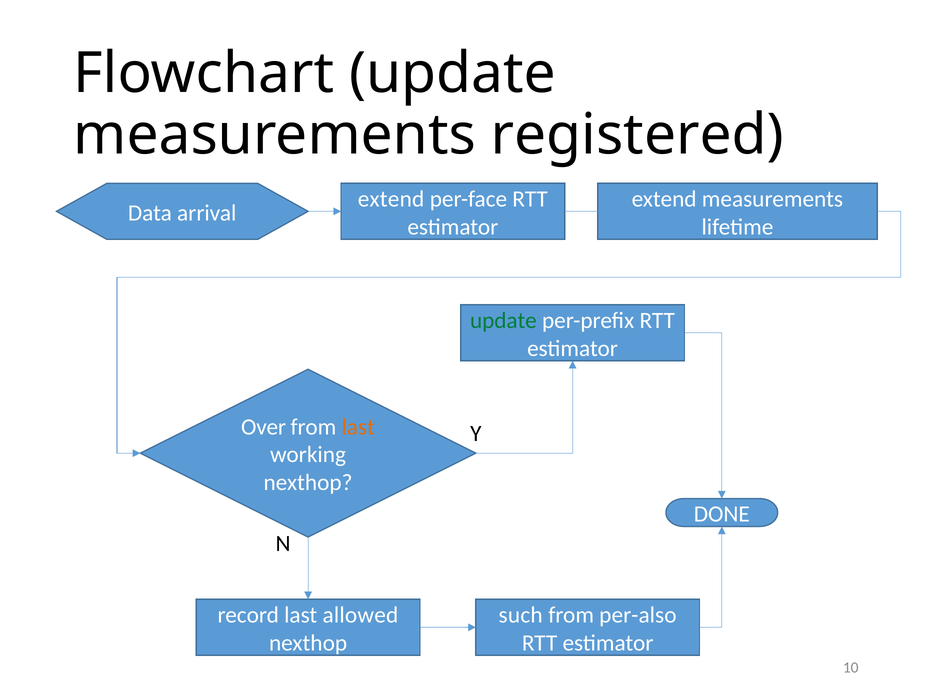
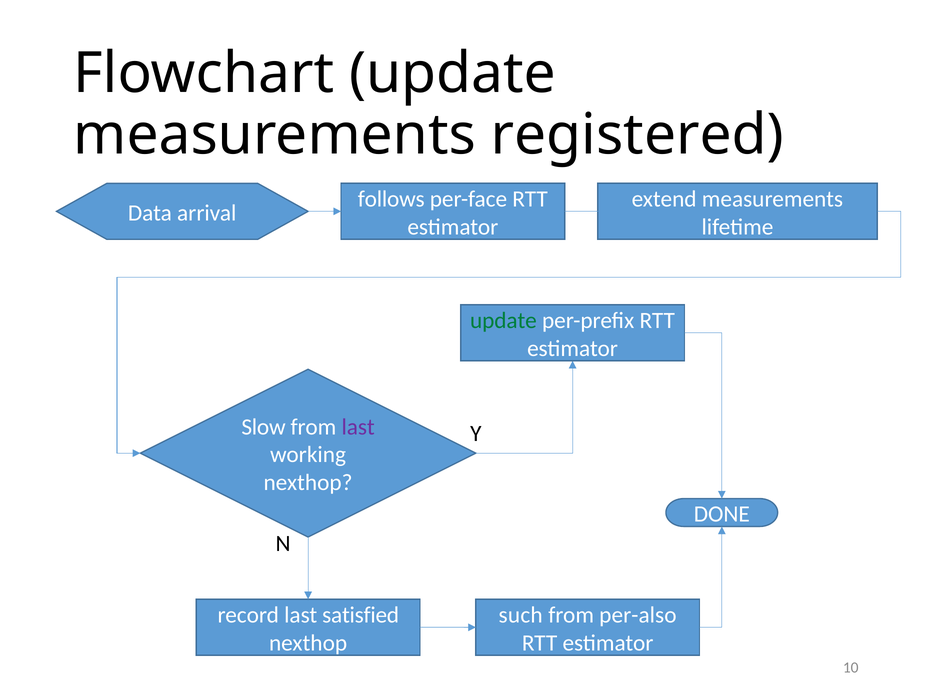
extend at (391, 199): extend -> follows
Over: Over -> Slow
last at (358, 427) colour: orange -> purple
allowed: allowed -> satisfied
